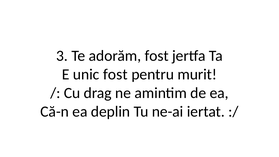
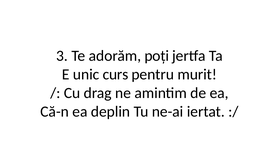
adorăm fost: fost -> poți
unic fost: fost -> curs
